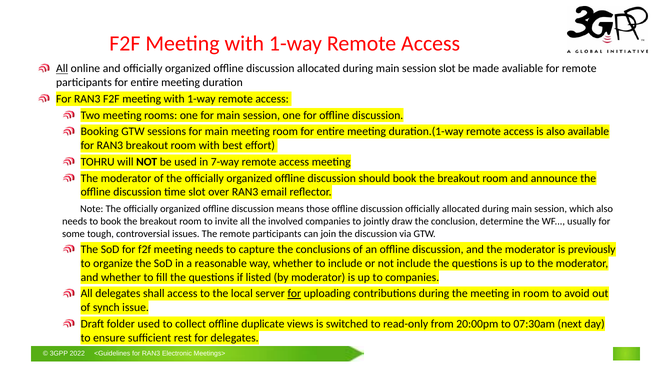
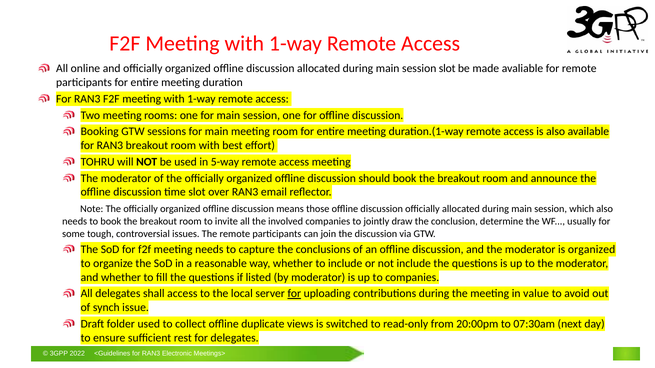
All at (62, 69) underline: present -> none
7-way: 7-way -> 5-way
is previously: previously -> organized
in room: room -> value
